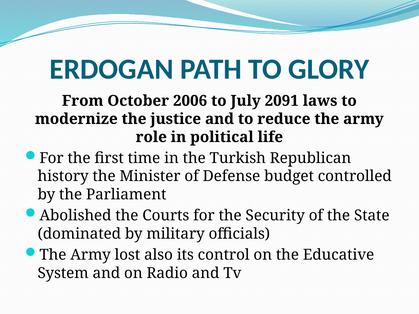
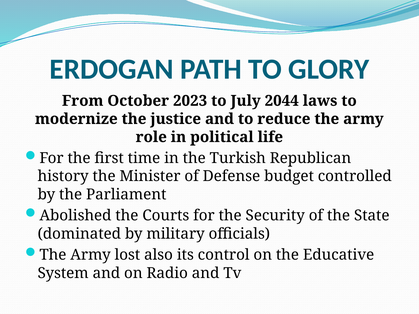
2006: 2006 -> 2023
2091: 2091 -> 2044
